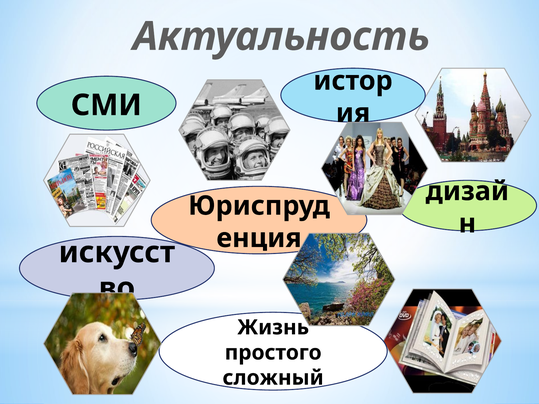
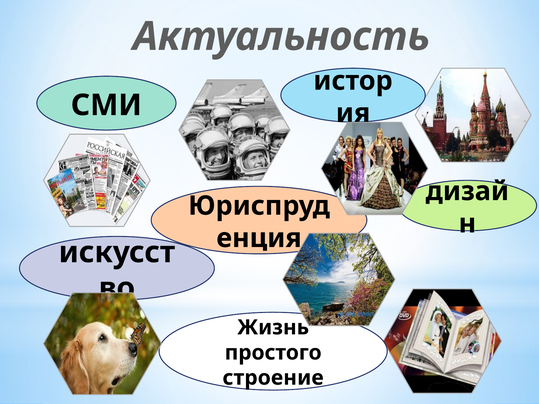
сложный: сложный -> строение
